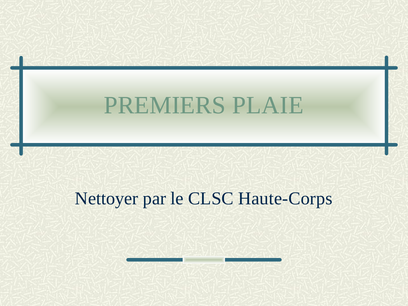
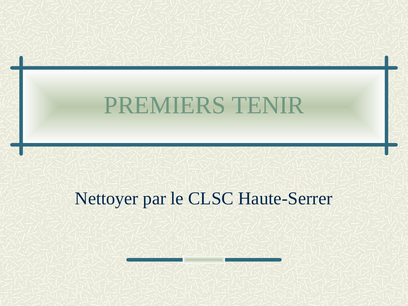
PLAIE: PLAIE -> TENIR
Haute-Corps: Haute-Corps -> Haute-Serrer
